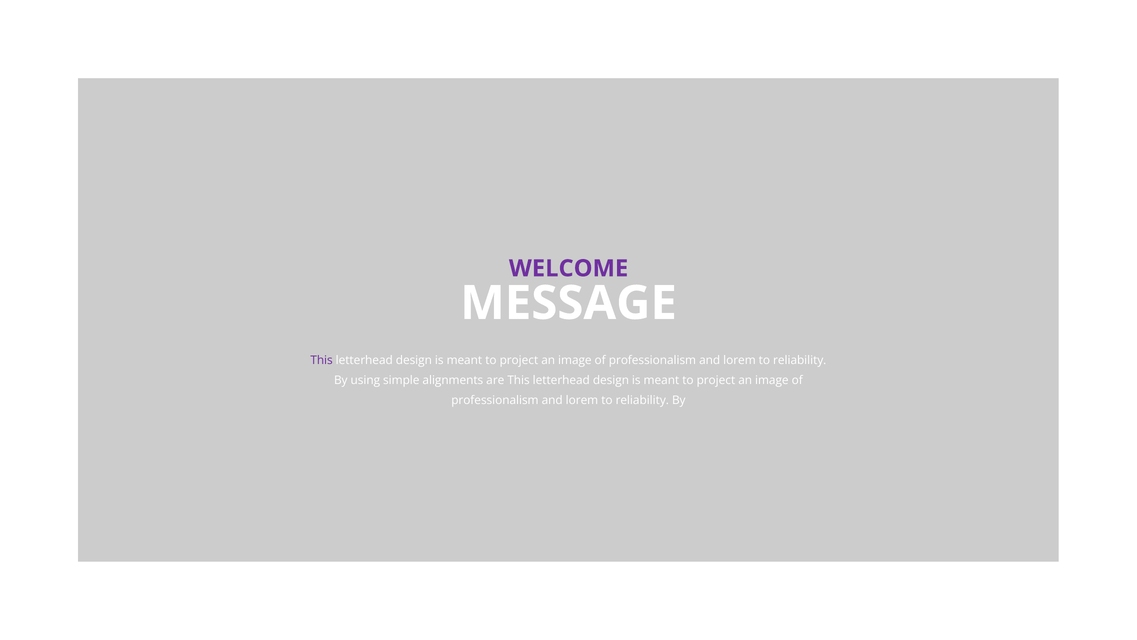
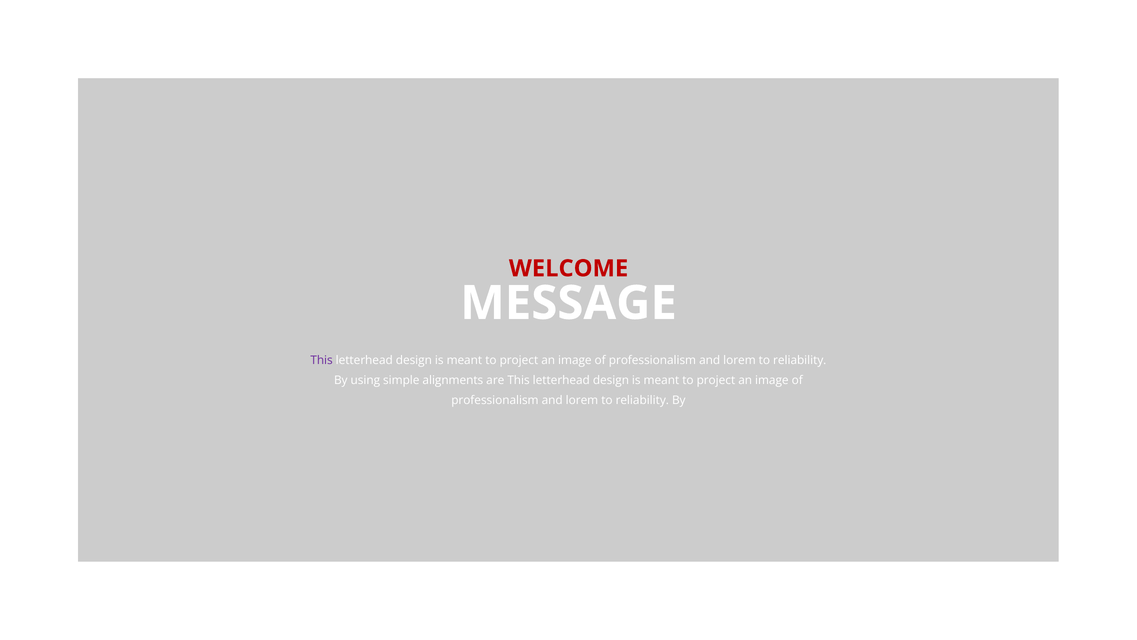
WELCOME colour: purple -> red
